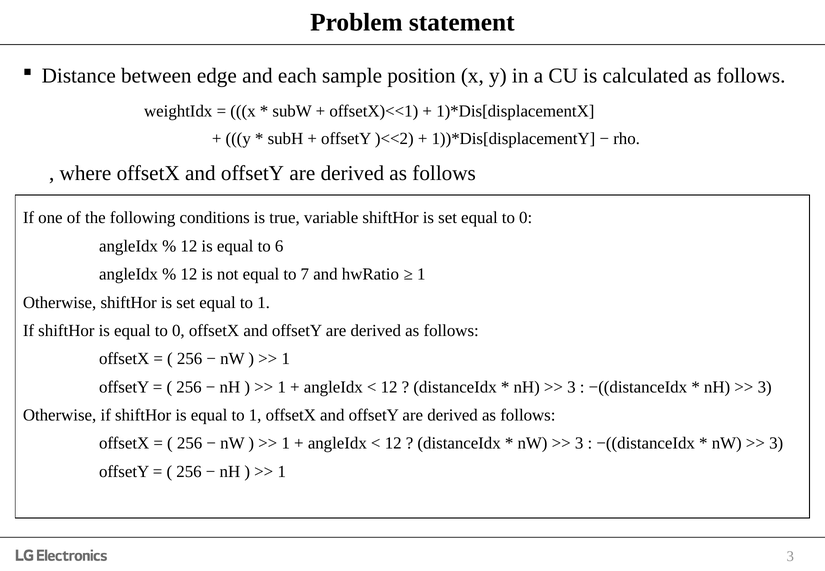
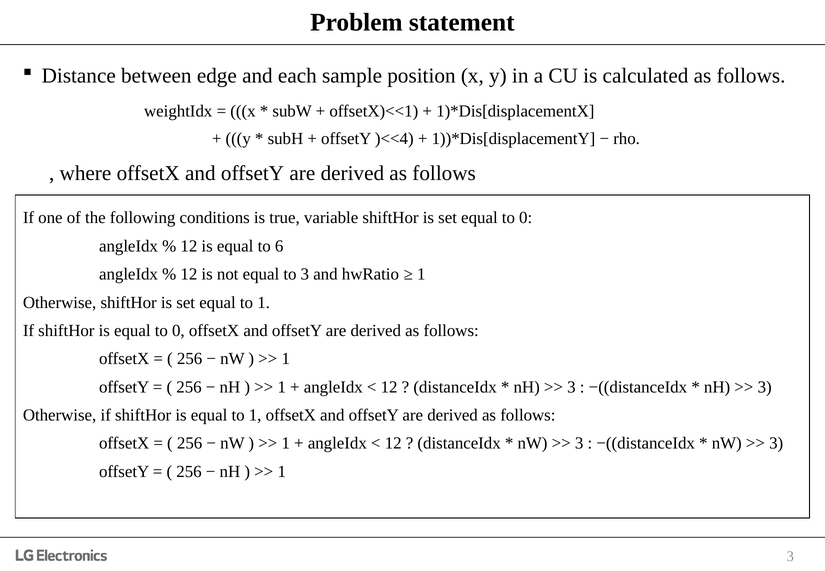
)<<2: )<<2 -> )<<4
to 7: 7 -> 3
